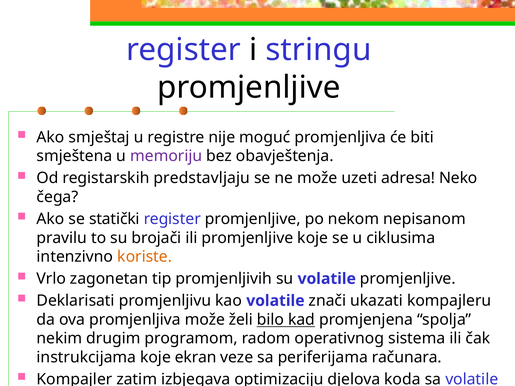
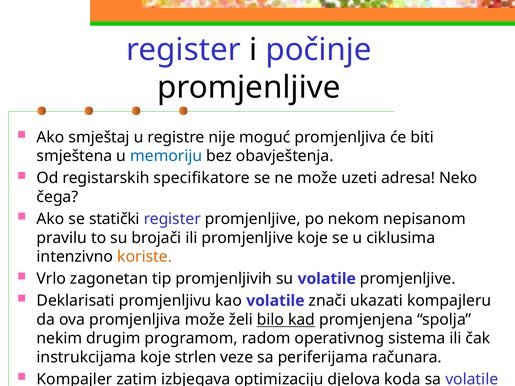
stringu: stringu -> počinje
memoriju colour: purple -> blue
predstavljaju: predstavljaju -> specifikatore
ekran: ekran -> strlen
